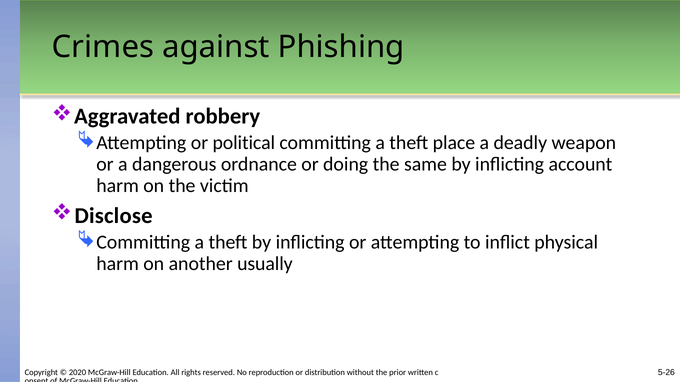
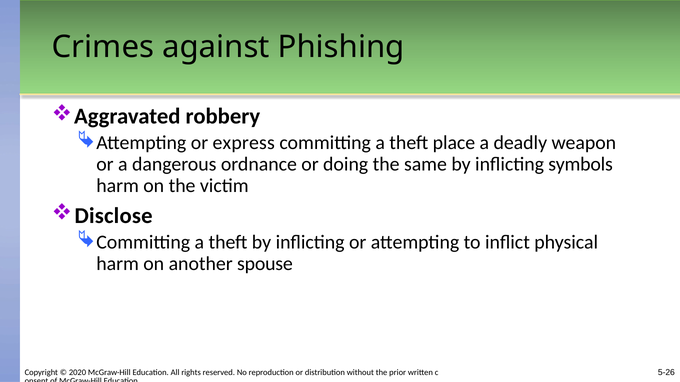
political: political -> express
account: account -> symbols
usually: usually -> spouse
